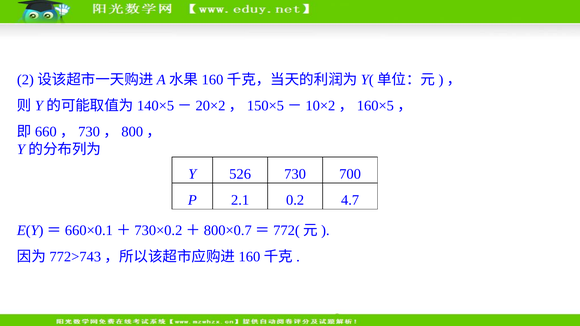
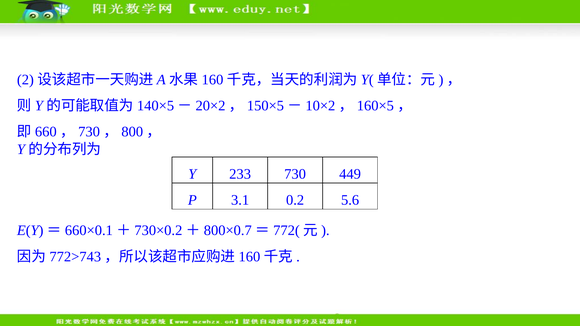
526: 526 -> 233
700: 700 -> 449
2.1: 2.1 -> 3.1
4.7: 4.7 -> 5.6
